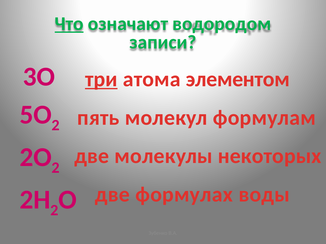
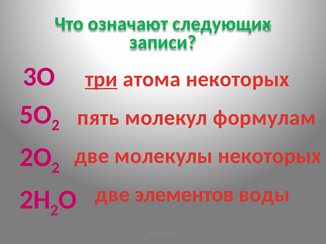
Что underline: present -> none
водородом: водородом -> следующих
атома элементом: элементом -> некоторых
формулах: формулах -> элементов
